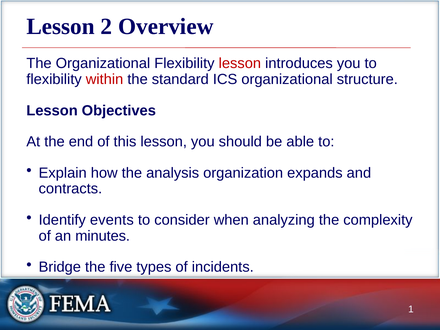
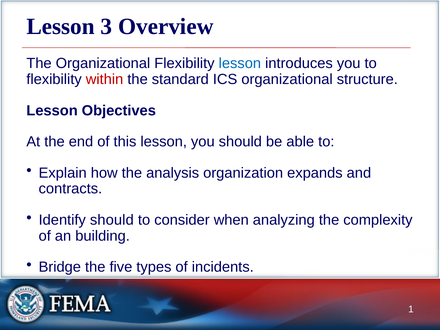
2: 2 -> 3
lesson at (240, 63) colour: red -> blue
Identify events: events -> should
minutes: minutes -> building
